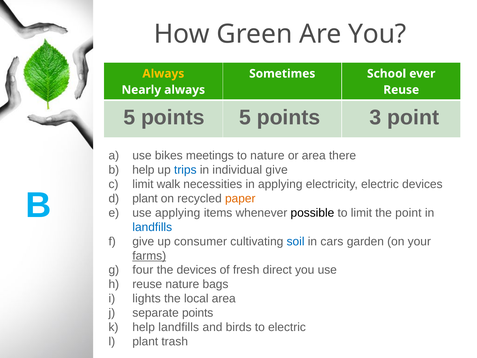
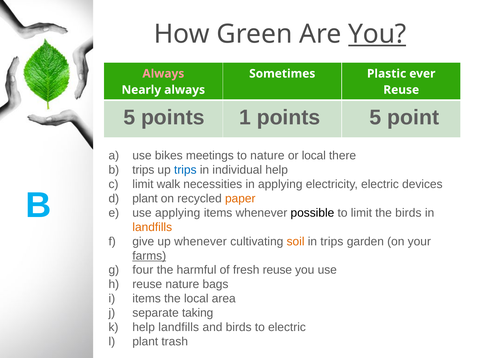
You at (377, 34) underline: none -> present
Always at (163, 74) colour: yellow -> pink
School: School -> Plastic
points 5: 5 -> 1
points 3: 3 -> 5
or area: area -> local
b help: help -> trips
individual give: give -> help
the point: point -> birds
landfills at (152, 227) colour: blue -> orange
up consumer: consumer -> whenever
soil colour: blue -> orange
in cars: cars -> trips
the devices: devices -> harmful
fresh direct: direct -> reuse
lights at (147, 298): lights -> items
separate points: points -> taking
